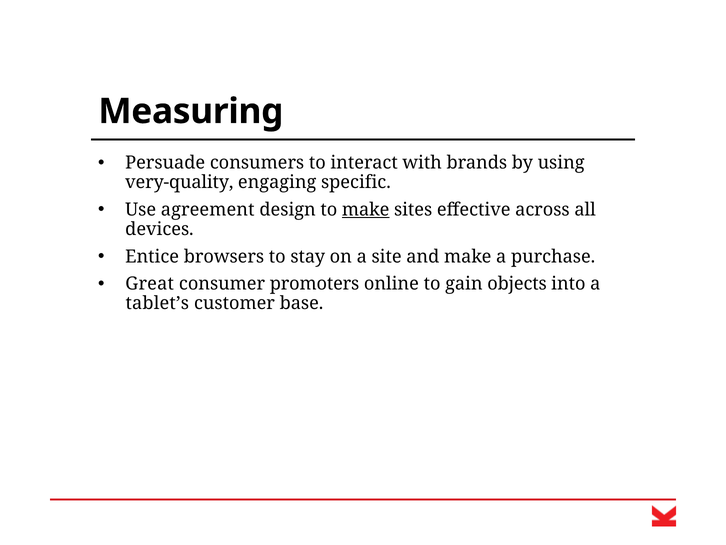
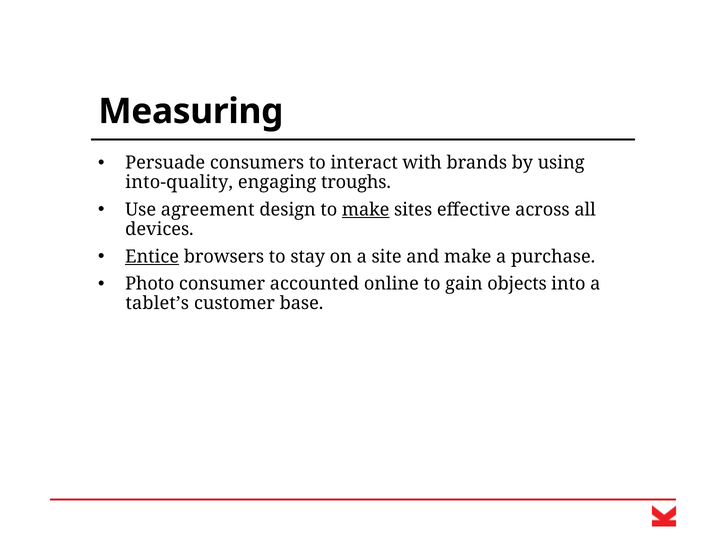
very-quality: very-quality -> into-quality
specific: specific -> troughs
Entice underline: none -> present
Great: Great -> Photo
promoters: promoters -> accounted
